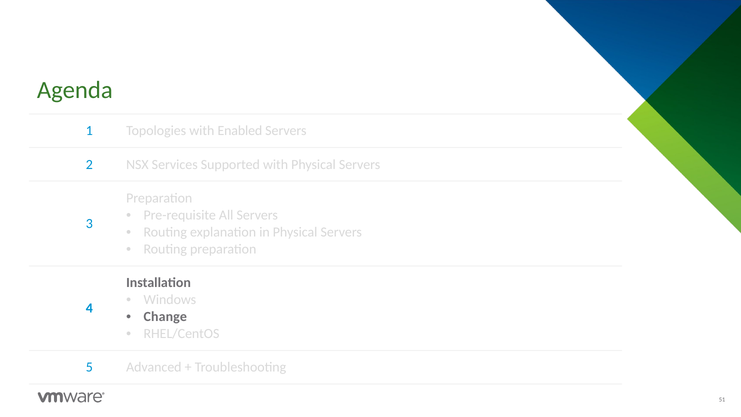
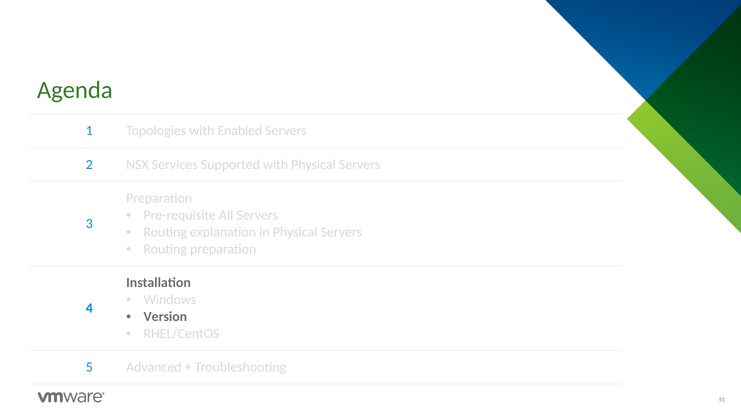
Change: Change -> Version
